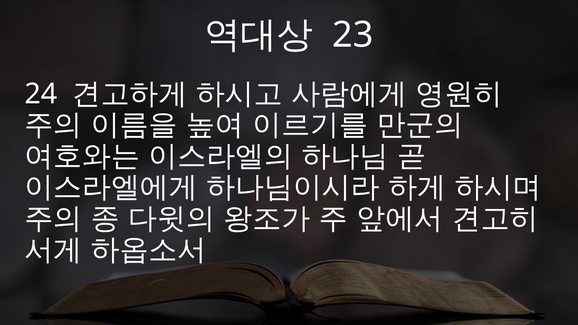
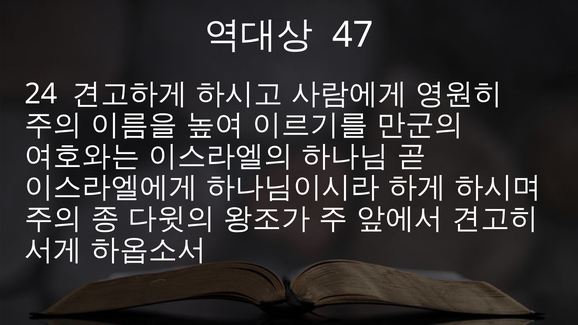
23: 23 -> 47
